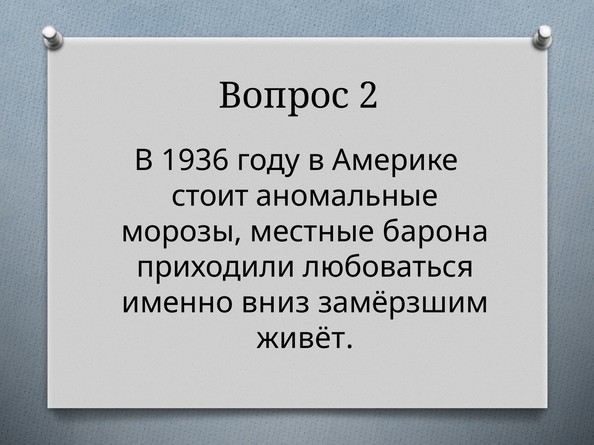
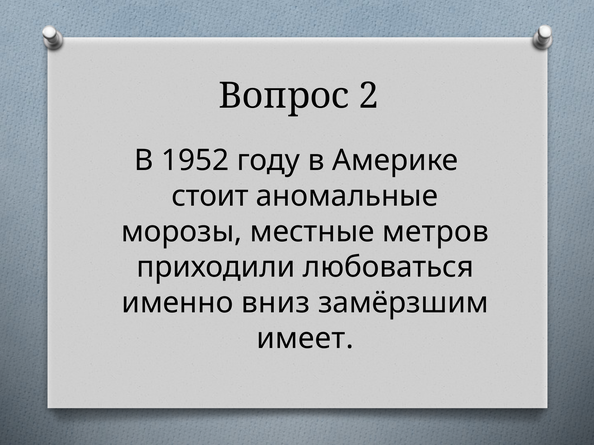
1936: 1936 -> 1952
барона: барона -> метров
живёт: живёт -> имеет
